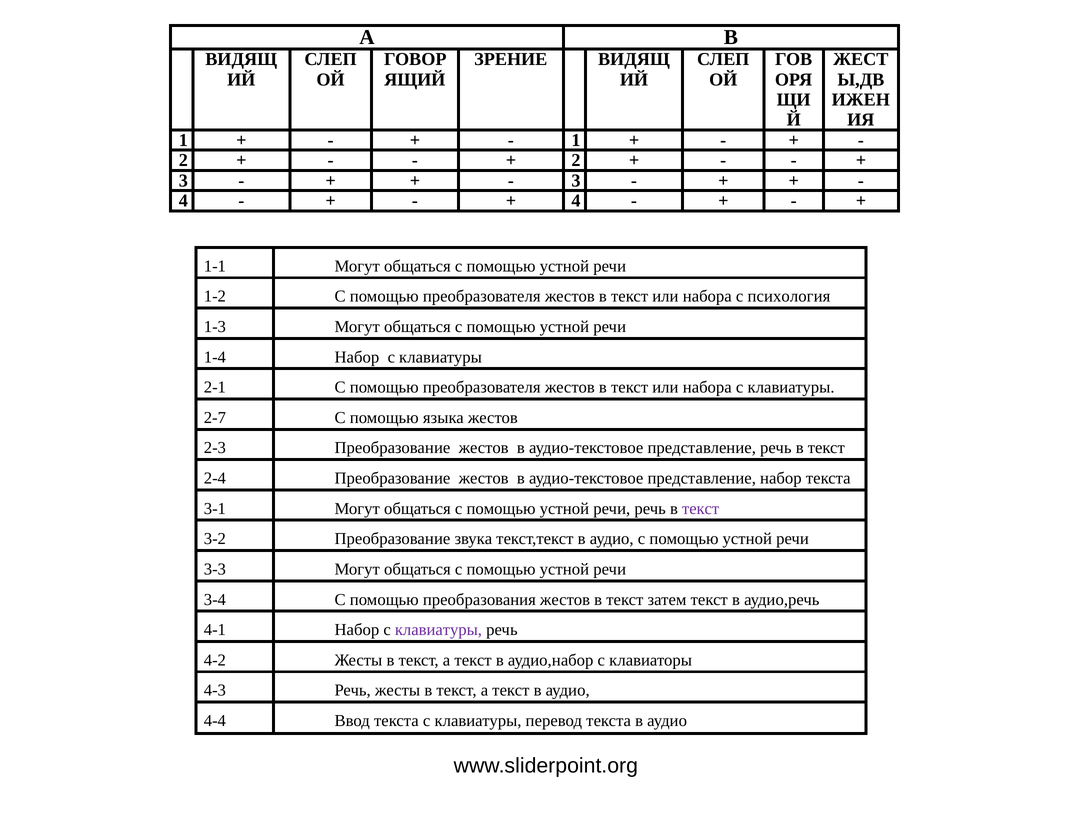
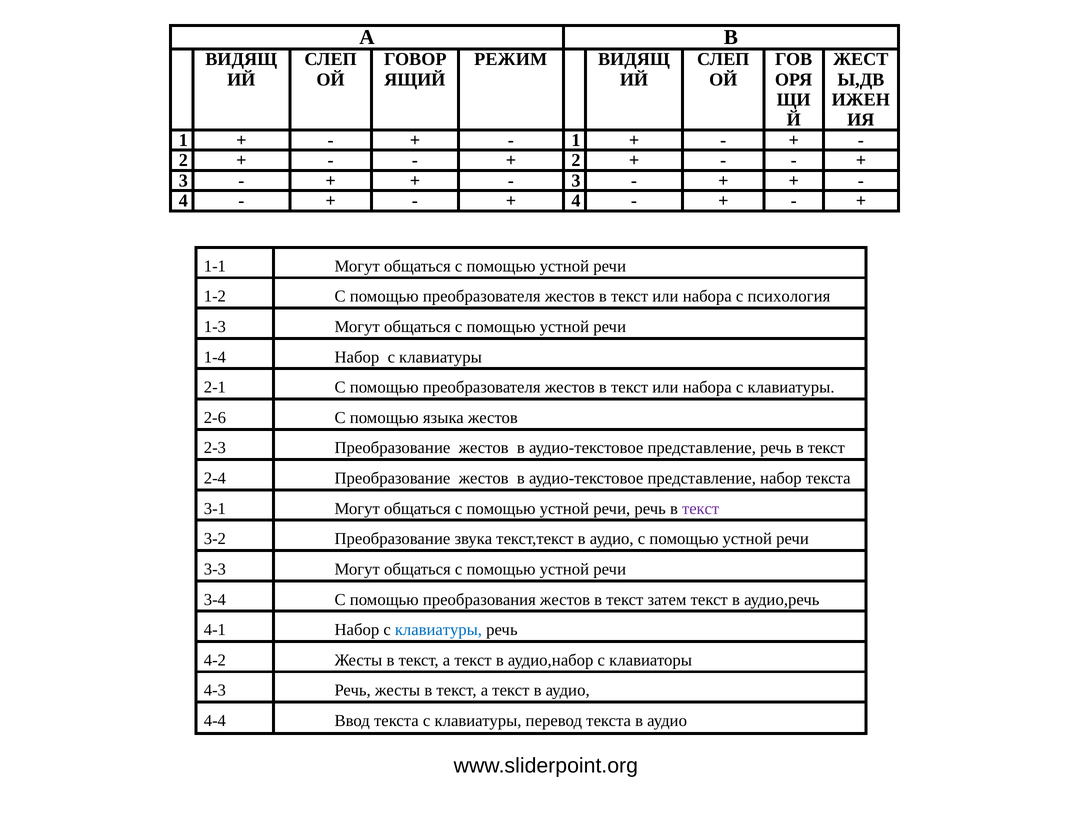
ЗРЕНИЕ: ЗРЕНИЕ -> РЕЖИМ
2-7: 2-7 -> 2-6
клавиатуры at (438, 630) colour: purple -> blue
